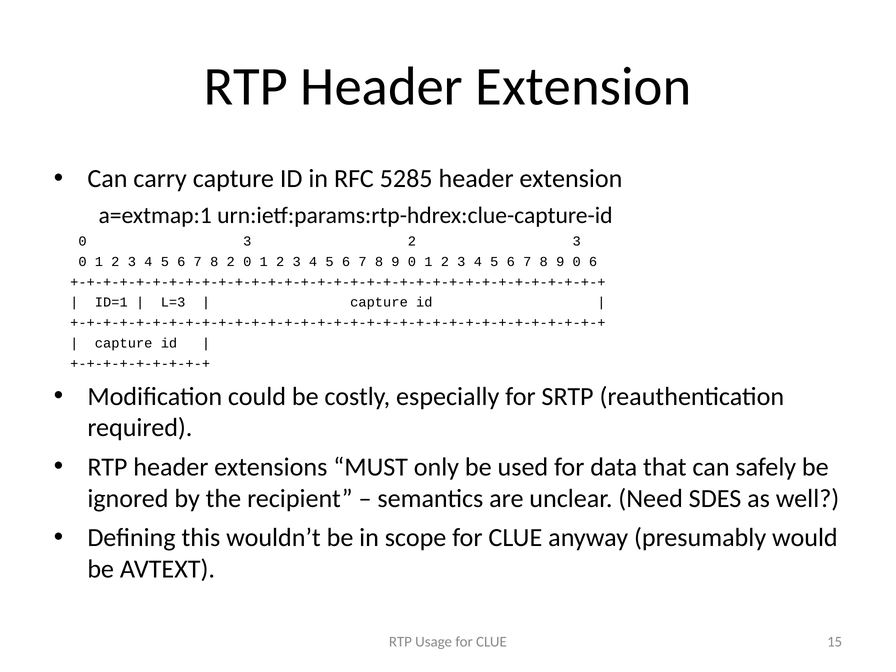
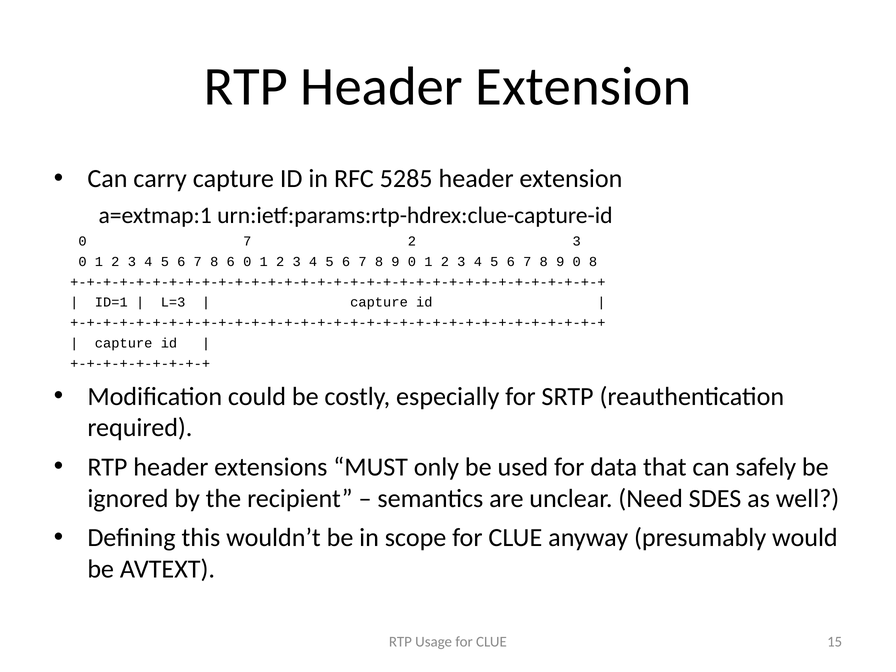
0 3: 3 -> 7
8 2: 2 -> 6
0 6: 6 -> 8
